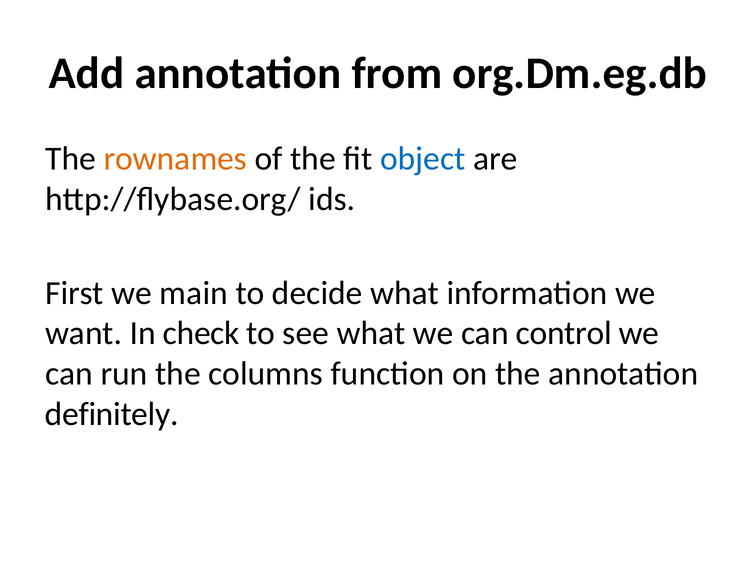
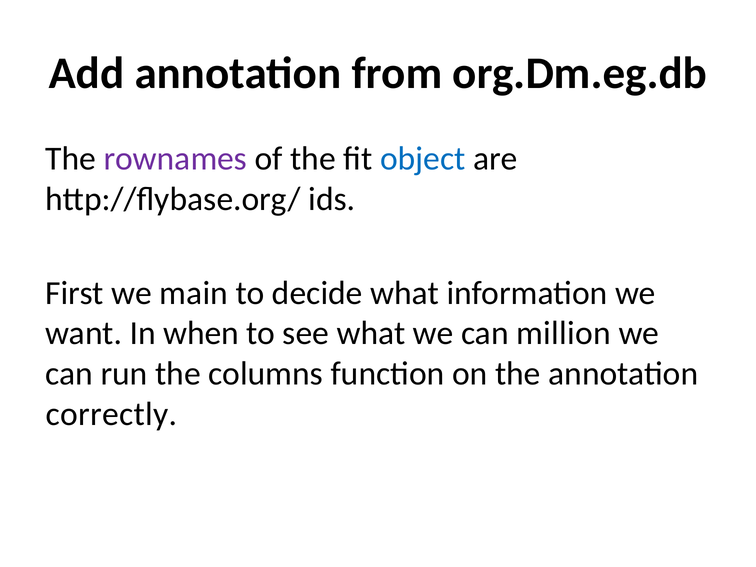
rownames colour: orange -> purple
check: check -> when
control: control -> million
definitely: definitely -> correctly
